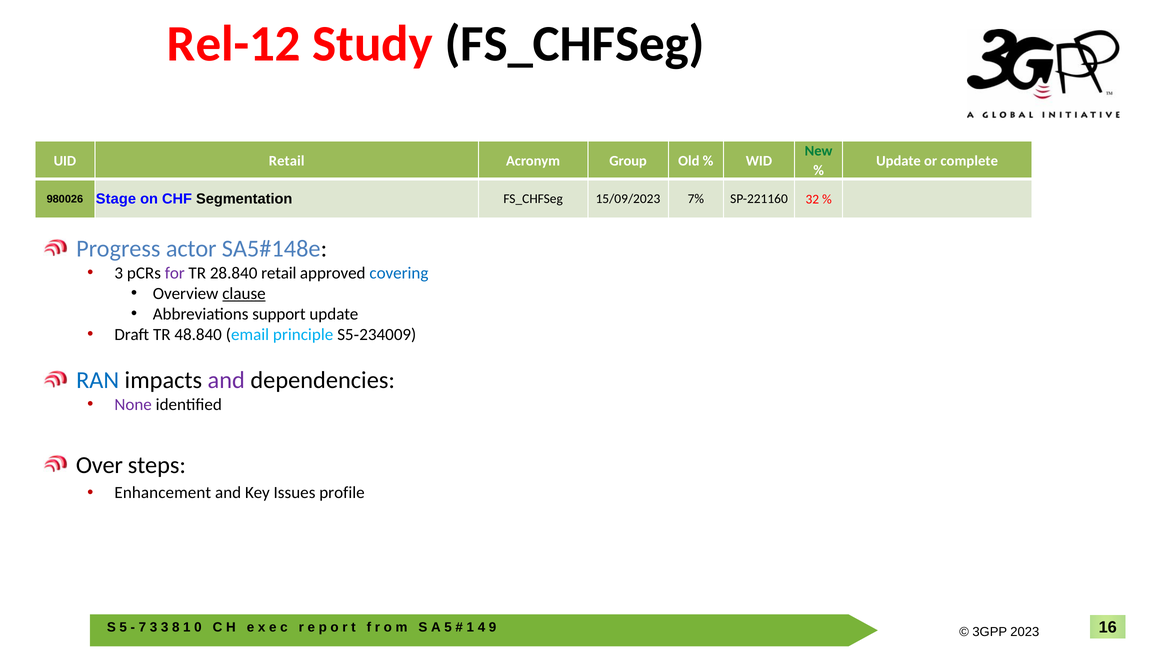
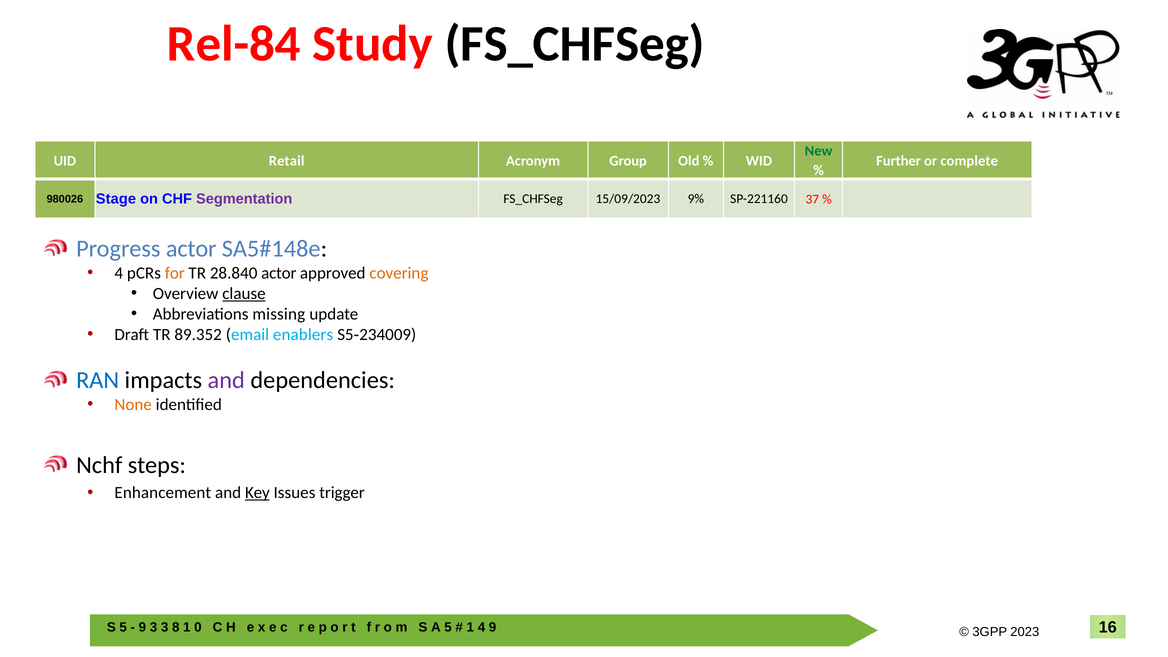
Rel-12: Rel-12 -> Rel-84
Update at (899, 161): Update -> Further
Segmentation colour: black -> purple
7%: 7% -> 9%
32: 32 -> 37
3 at (119, 273): 3 -> 4
for colour: purple -> orange
28.840 retail: retail -> actor
covering colour: blue -> orange
support: support -> missing
48.840: 48.840 -> 89.352
principle: principle -> enablers
None colour: purple -> orange
Over: Over -> Nchf
Key underline: none -> present
profile: profile -> trigger
7 at (142, 628): 7 -> 9
